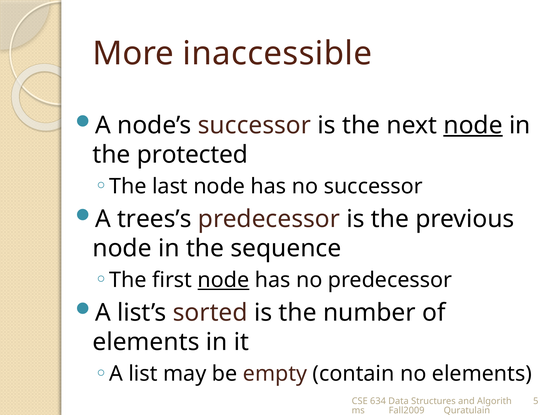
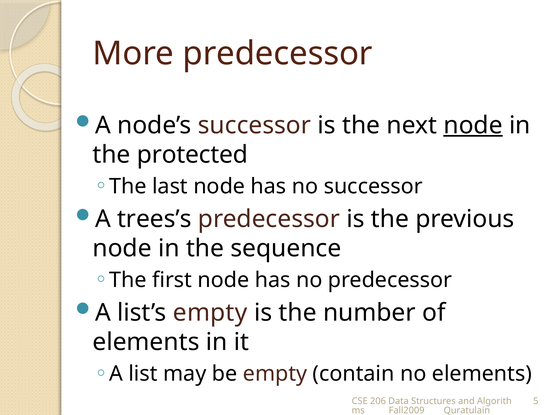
More inaccessible: inaccessible -> predecessor
node at (223, 281) underline: present -> none
list’s sorted: sorted -> empty
634: 634 -> 206
